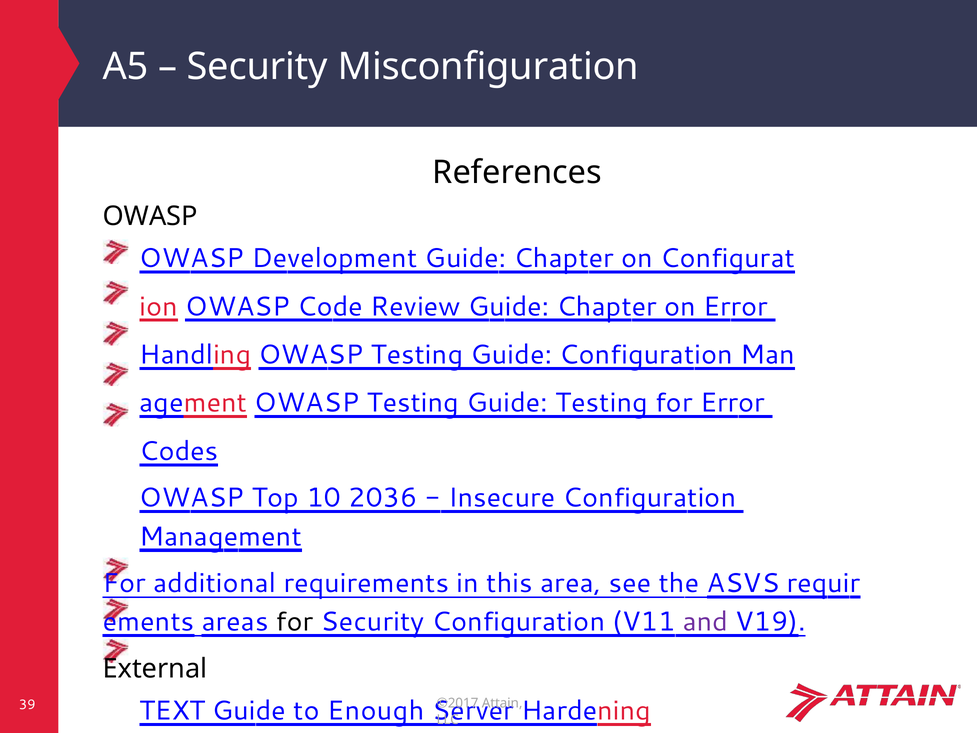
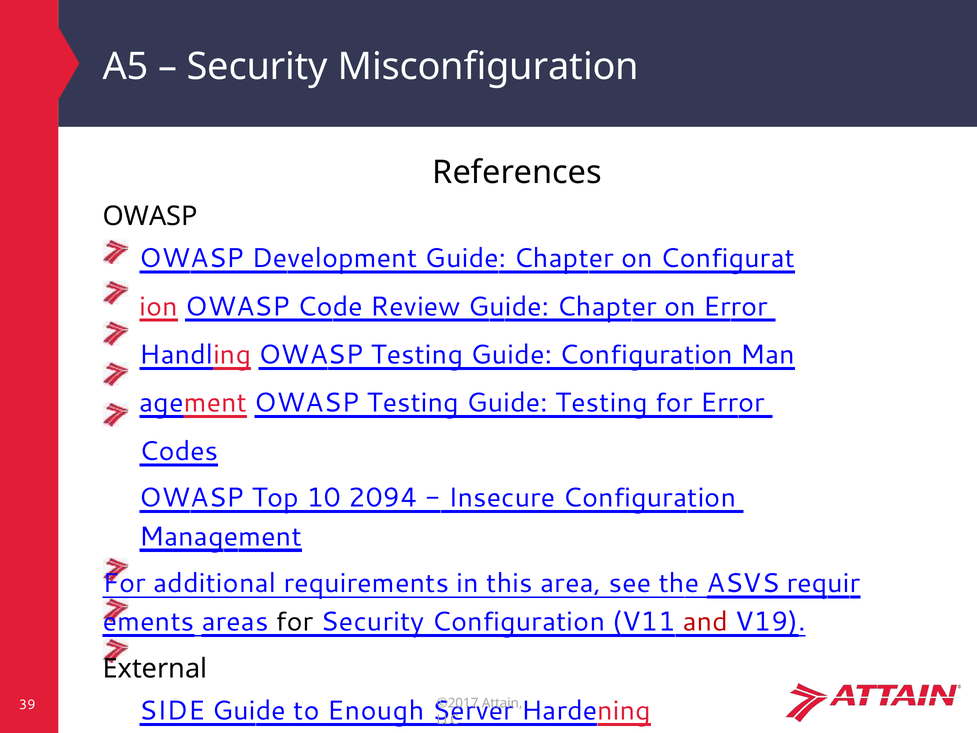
2036: 2036 -> 2094
and colour: purple -> red
TEXT: TEXT -> SIDE
